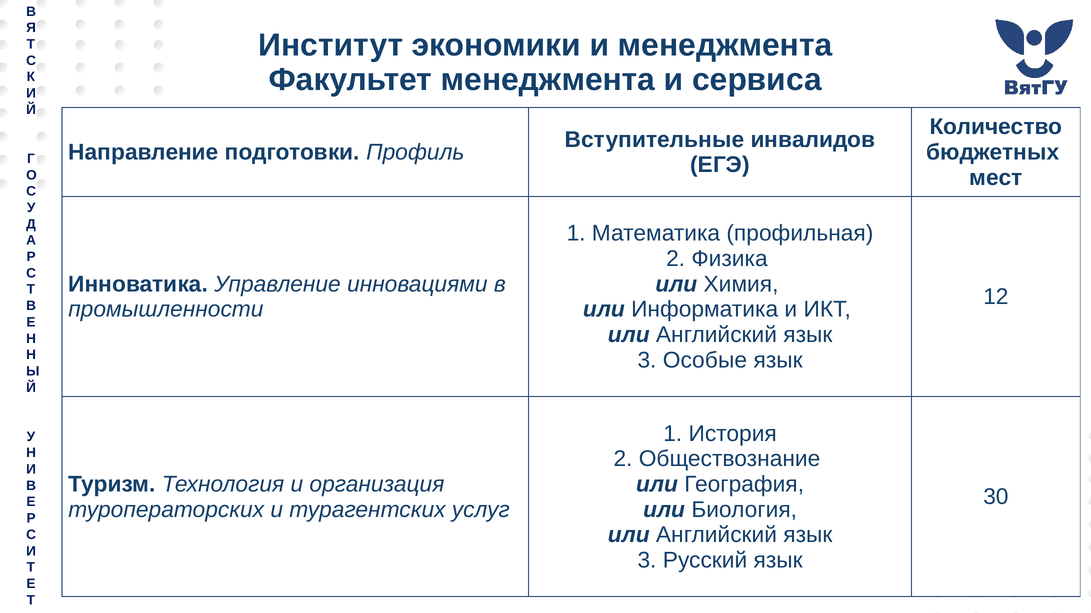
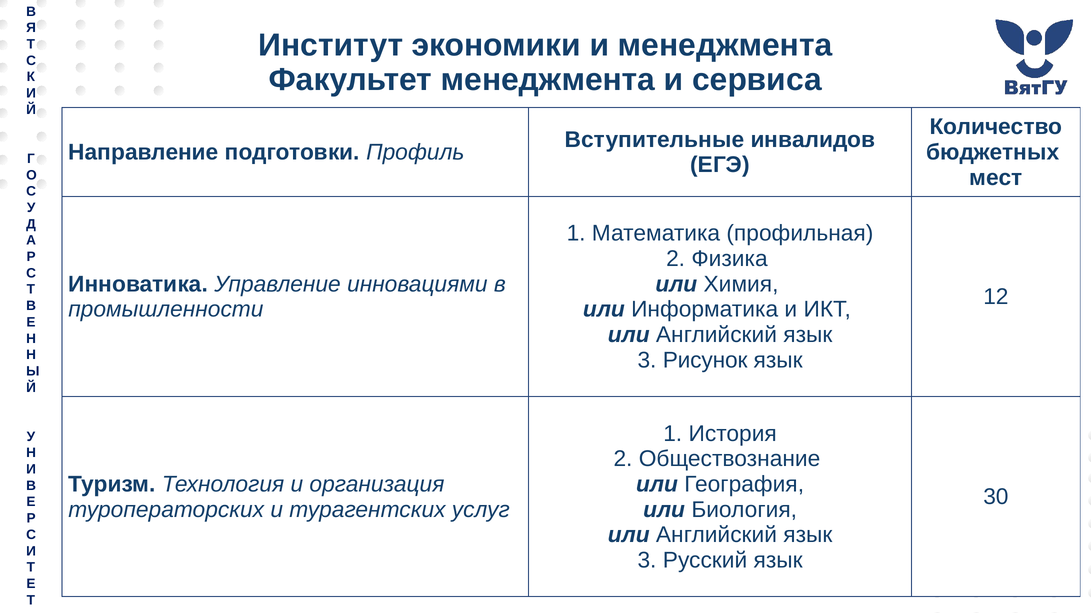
Особые: Особые -> Рисунок
